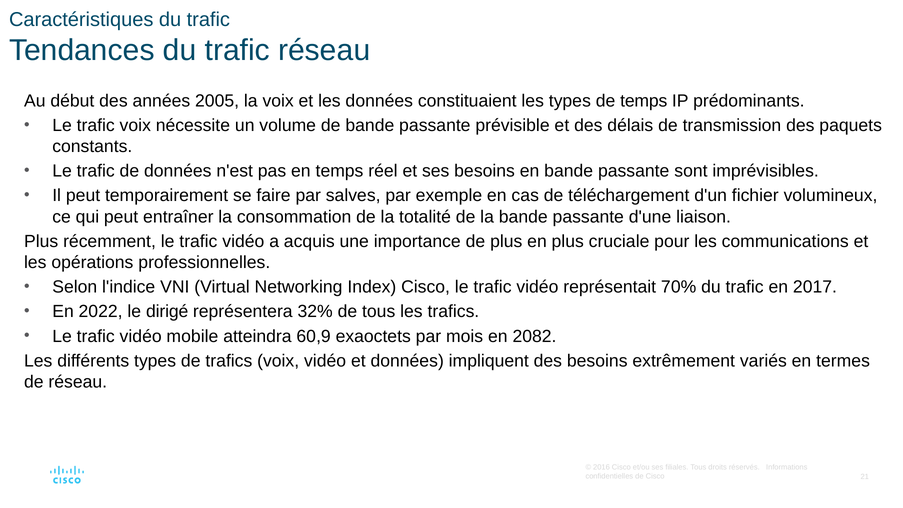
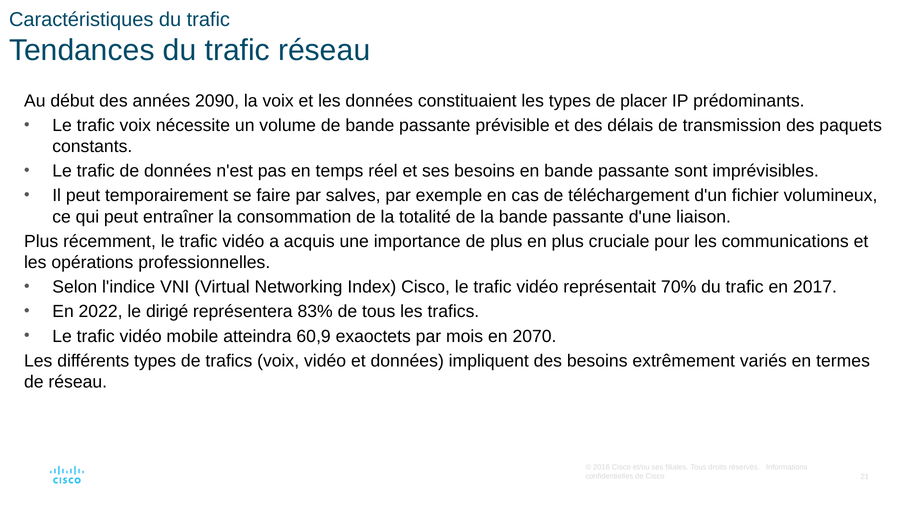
2005: 2005 -> 2090
de temps: temps -> placer
32%: 32% -> 83%
2082: 2082 -> 2070
